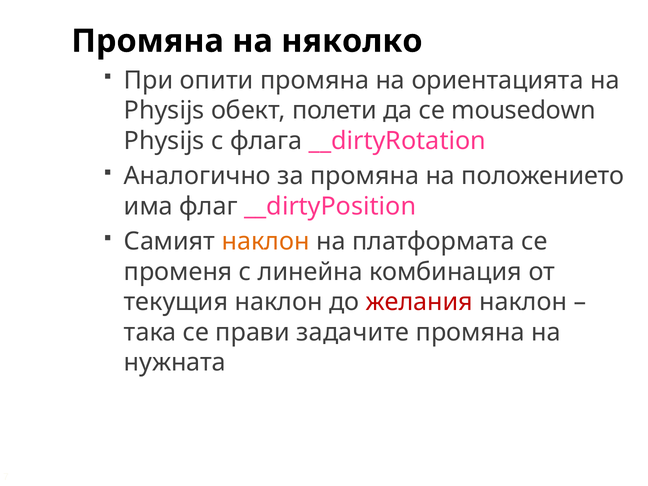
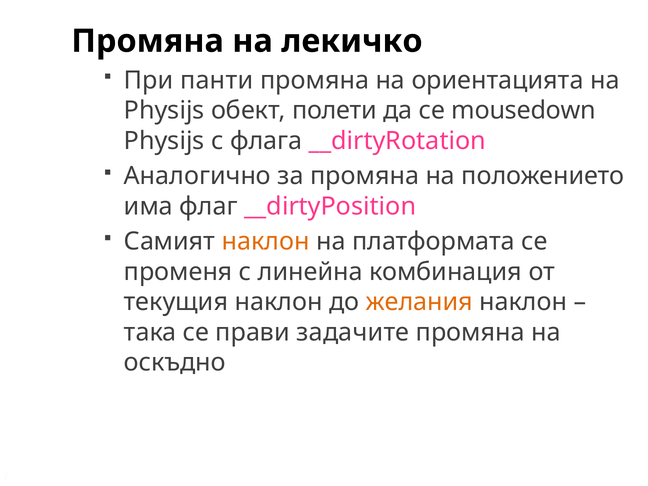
няколко: няколко -> лекичко
опити: опити -> панти
желания colour: red -> orange
нужната: нужната -> оскъдно
